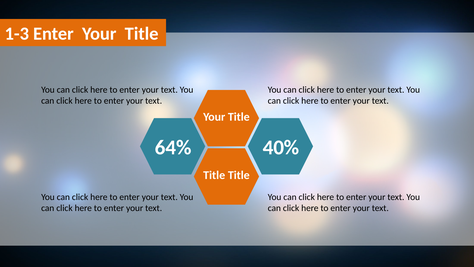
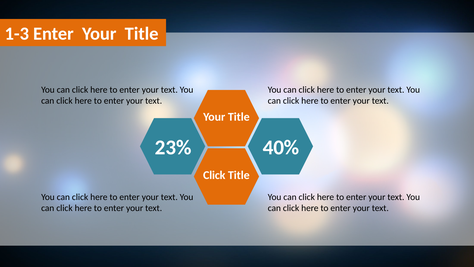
64%: 64% -> 23%
Title at (214, 175): Title -> Click
